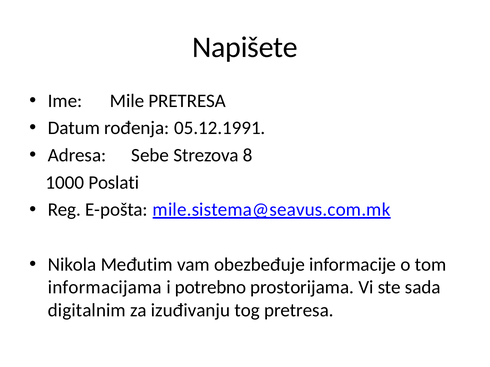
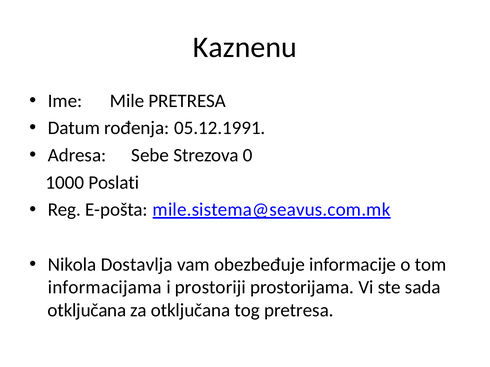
Napišete: Napišete -> Kaznenu
8: 8 -> 0
Međutim: Međutim -> Dostavlja
potrebno: potrebno -> prostoriji
digitalnim at (87, 311): digitalnim -> otključana
za izuđivanju: izuđivanju -> otključana
